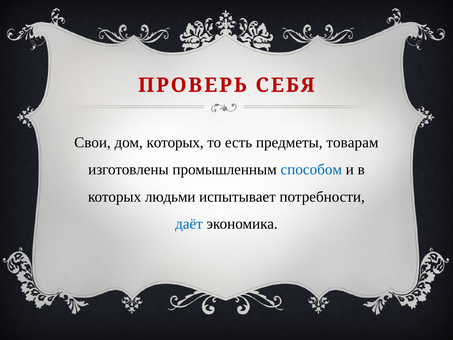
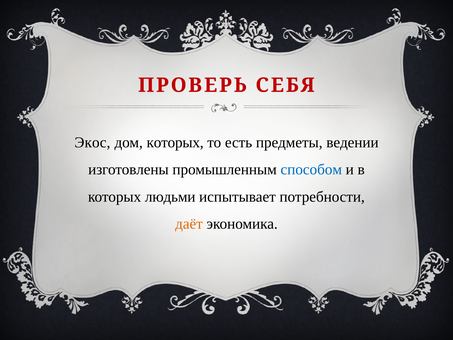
Свои: Свои -> Экос
товарам: товарам -> ведении
даёт colour: blue -> orange
